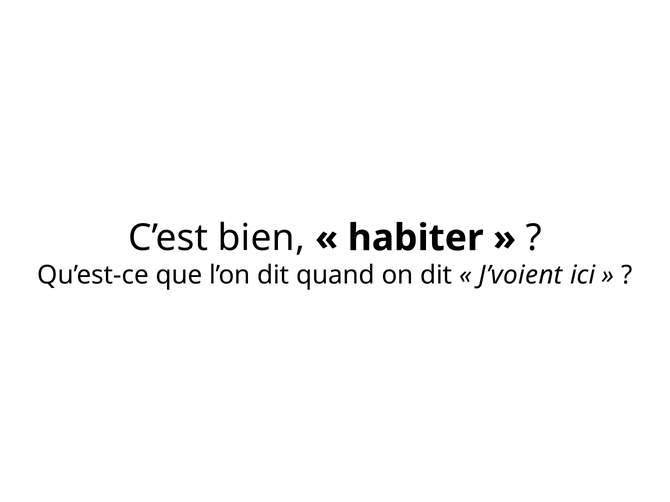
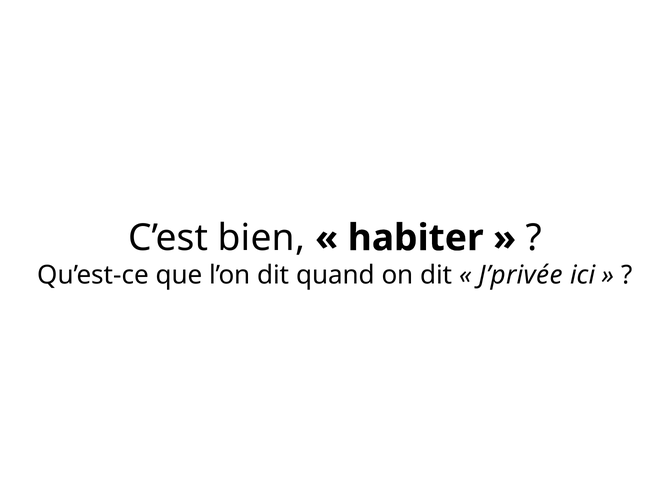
J’voient: J’voient -> J’privée
